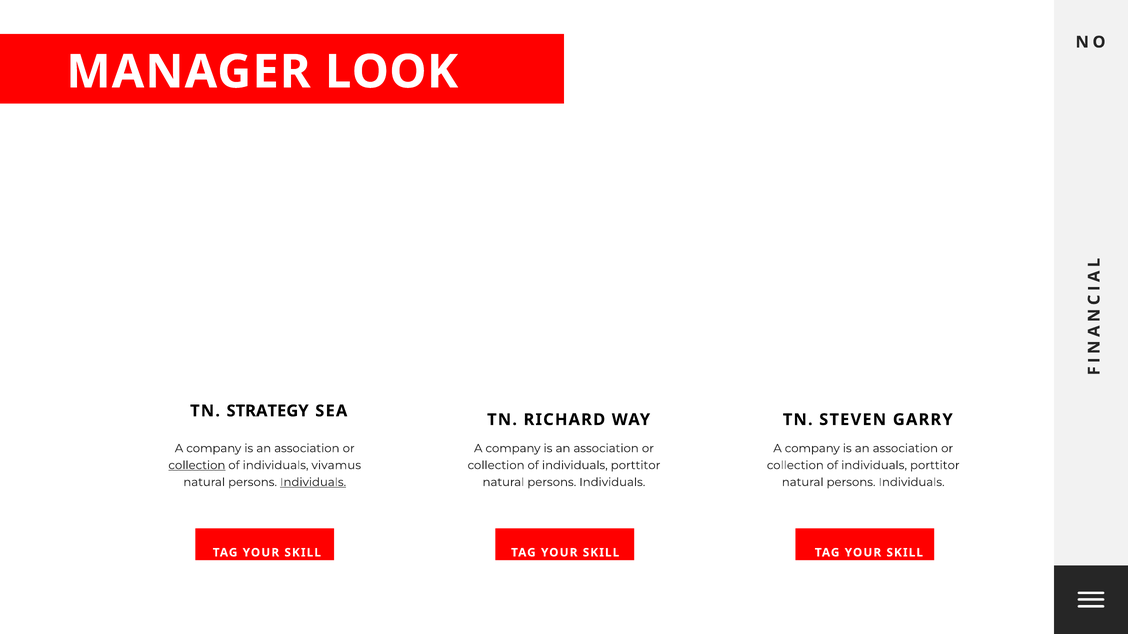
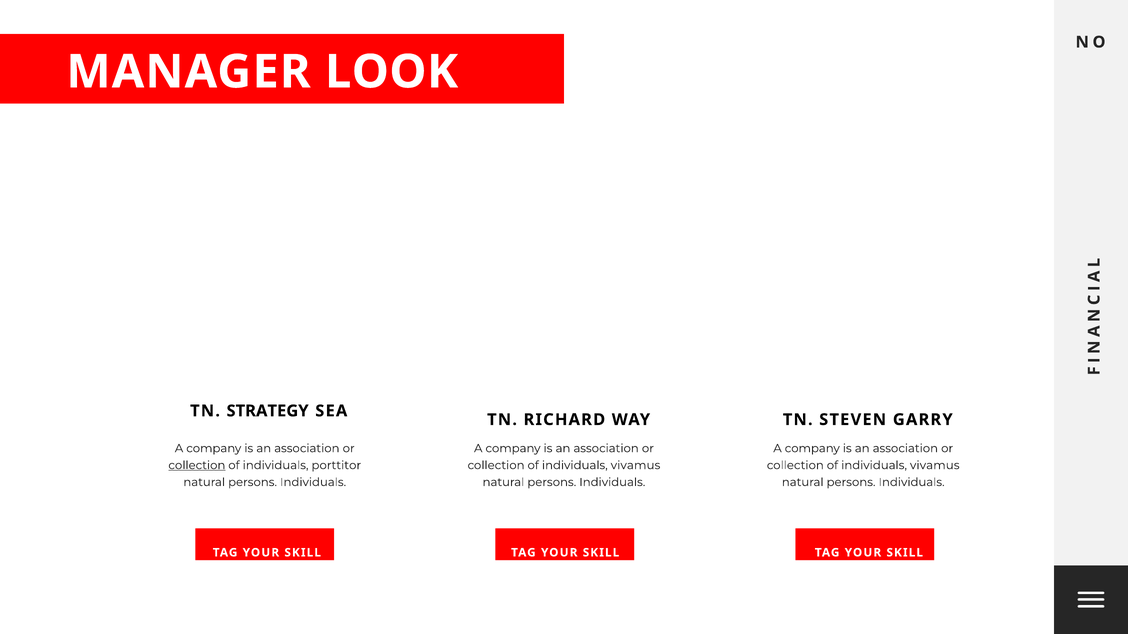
vivamus: vivamus -> porttitor
porttitor at (636, 466): porttitor -> vivamus
porttitor at (935, 466): porttitor -> vivamus
Individuals at (313, 483) underline: present -> none
